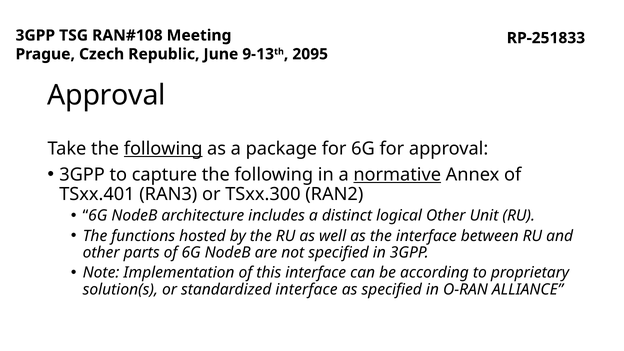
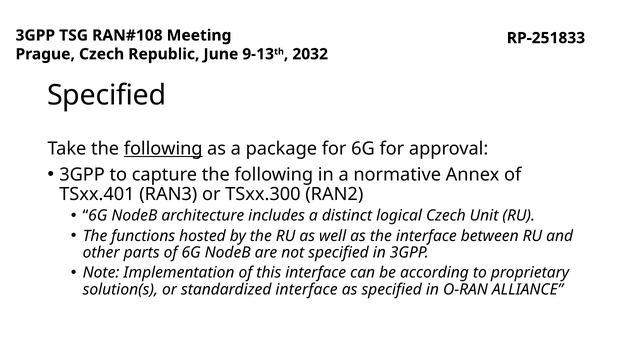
2095: 2095 -> 2032
Approval at (107, 95): Approval -> Specified
normative underline: present -> none
logical Other: Other -> Czech
